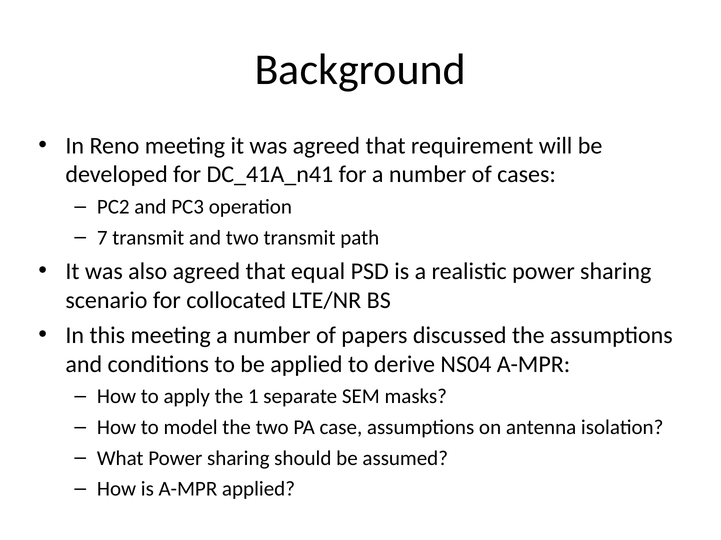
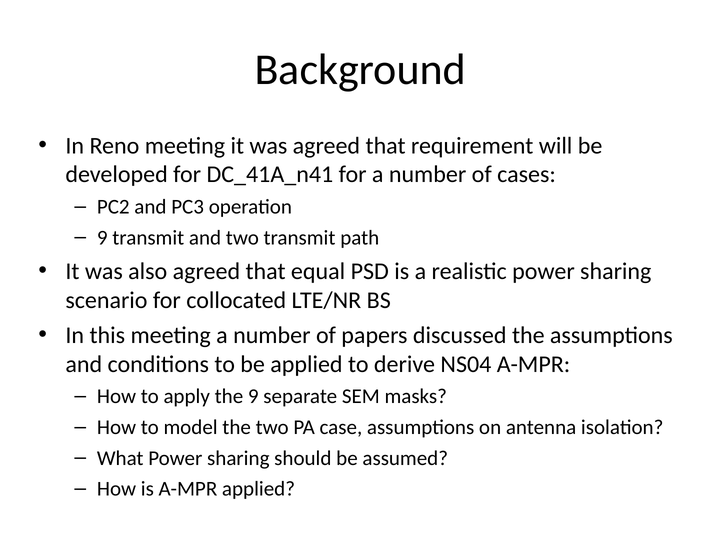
7 at (102, 238): 7 -> 9
the 1: 1 -> 9
